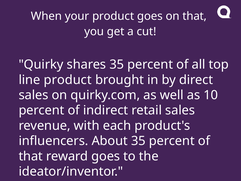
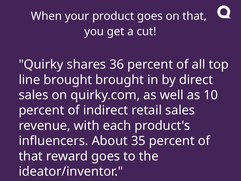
shares 35: 35 -> 36
line product: product -> brought
